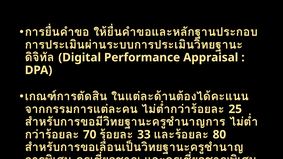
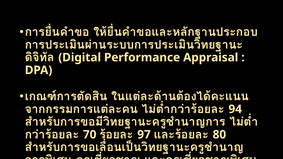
25: 25 -> 94
33: 33 -> 97
